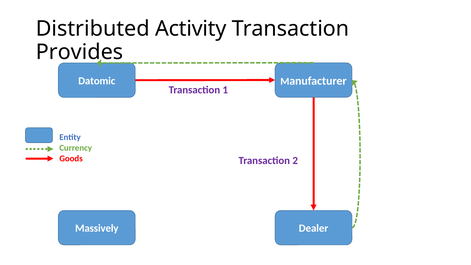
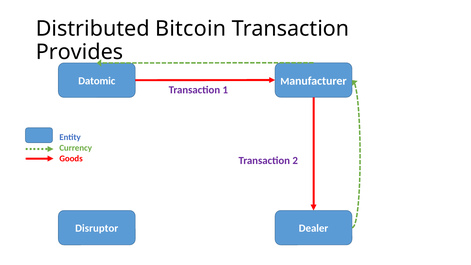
Activity: Activity -> Bitcoin
Massively: Massively -> Disruptor
